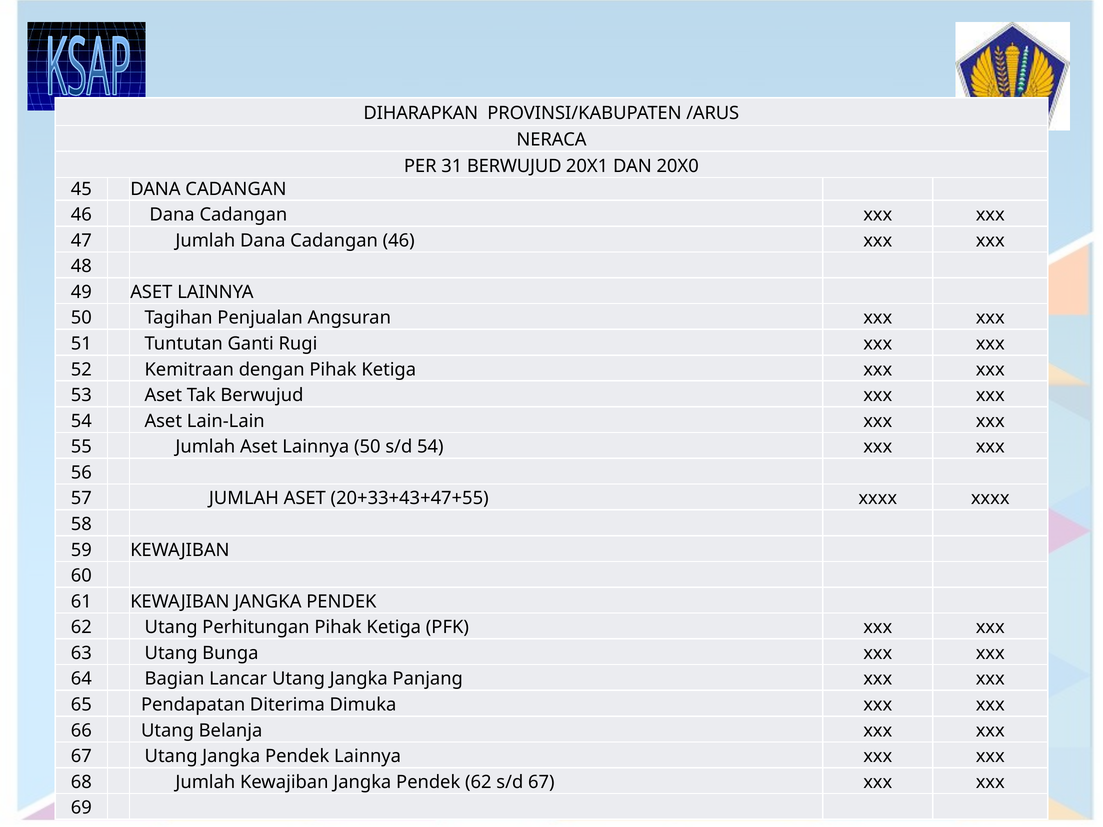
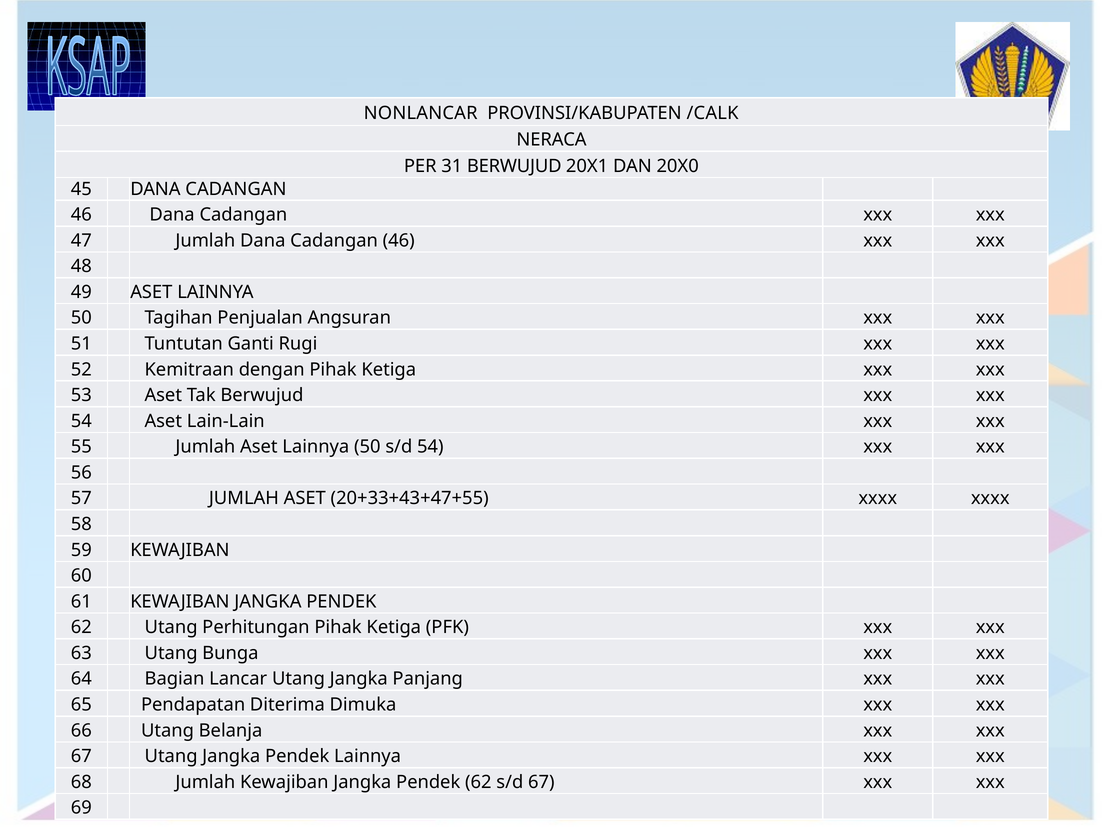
DIHARAPKAN: DIHARAPKAN -> NONLANCAR
/ARUS: /ARUS -> /CALK
